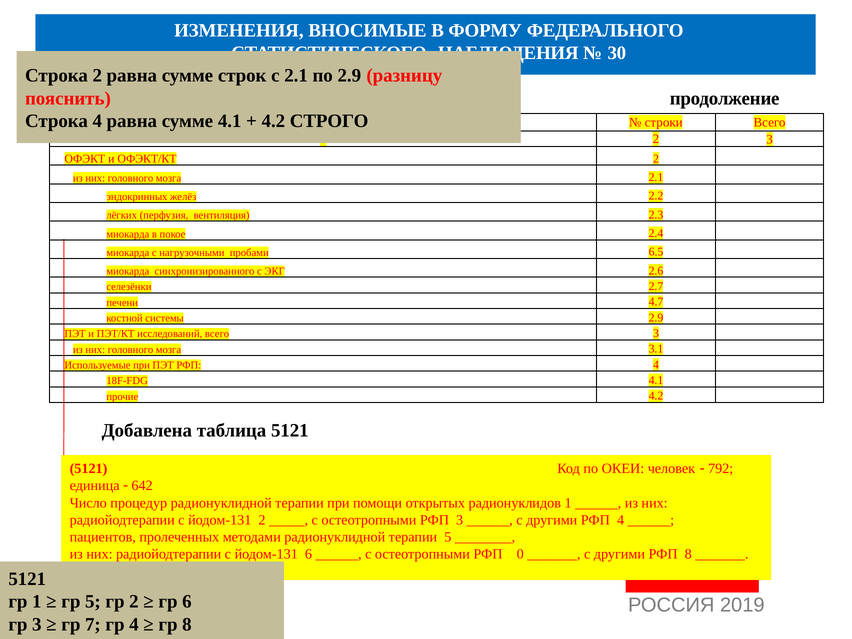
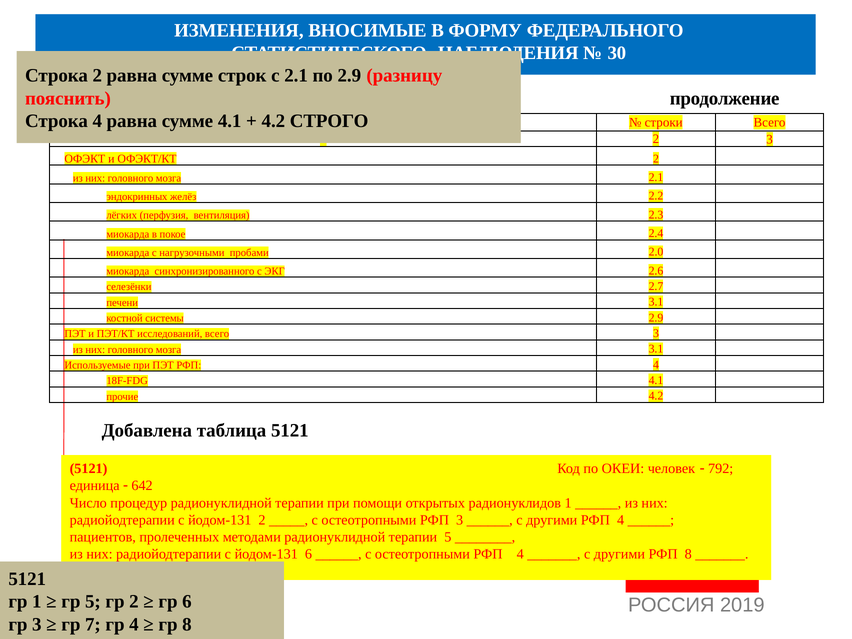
6.5: 6.5 -> 2.0
печени 4.7: 4.7 -> 3.1
остеотропными РФП 0: 0 -> 4
